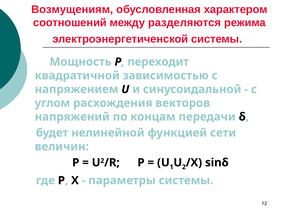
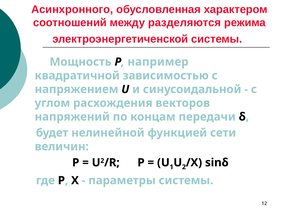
Возмущениям: Возмущениям -> Асинхронного
переходит: переходит -> например
